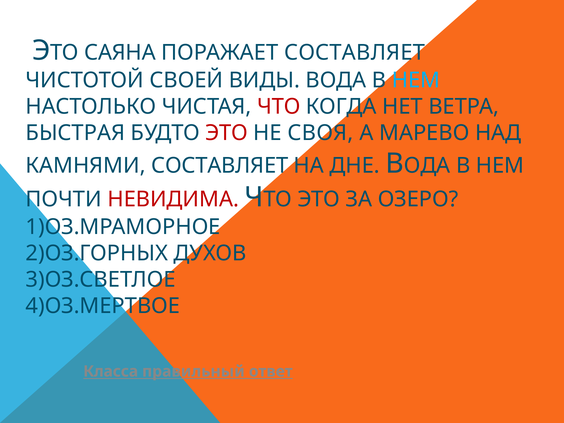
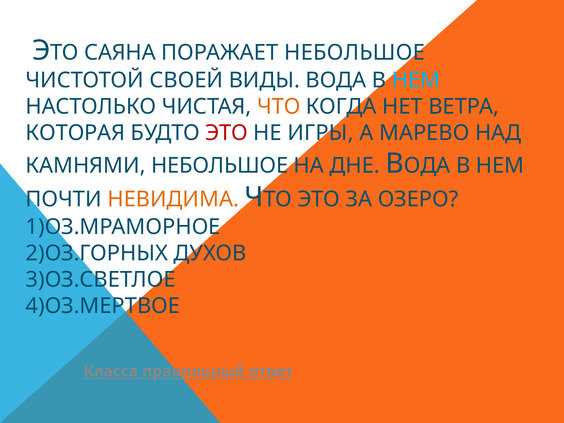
ПОРАЖАЕТ СОСТАВЛЯЕТ: СОСТАВЛЯЕТ -> НЕБОЛЬШОЕ
ЧТО colour: red -> orange
БЫСТРАЯ: БЫСТРАЯ -> КОТОРАЯ
СВОЯ: СВОЯ -> ИГРЫ
КАМНЯМИ СОСТАВЛЯЕТ: СОСТАВЛЯЕТ -> НЕБОЛЬШОЕ
НЕВИДИМА colour: red -> orange
